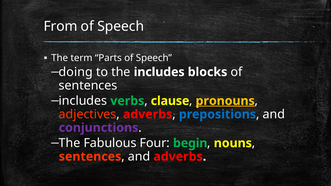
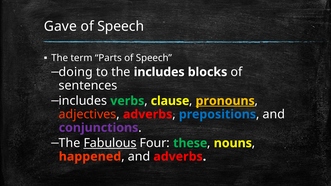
From: From -> Gave
Fabulous underline: none -> present
begin: begin -> these
sentences at (90, 157): sentences -> happened
